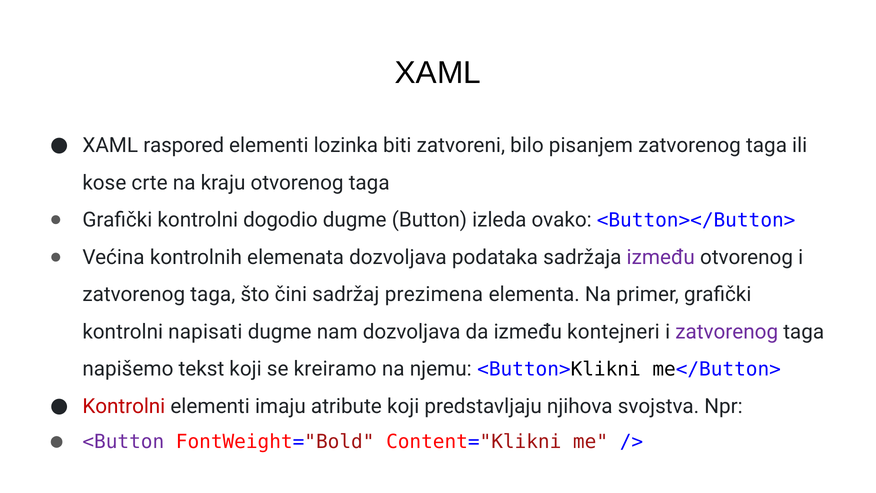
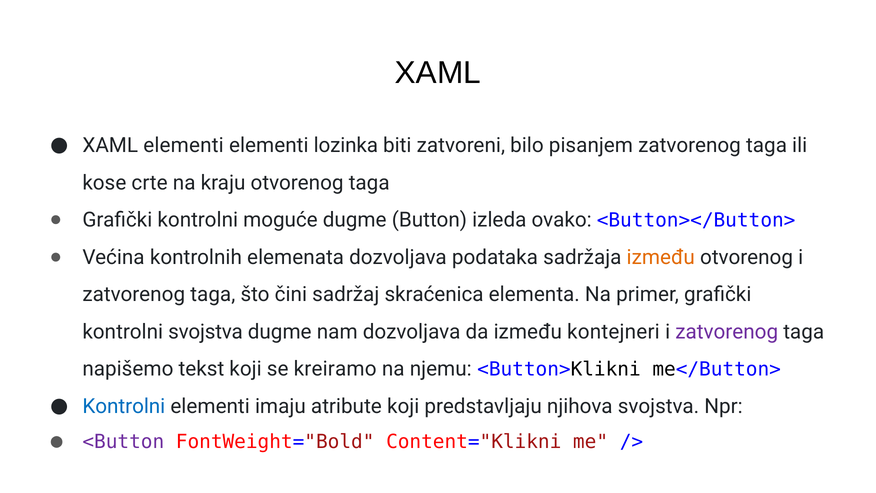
XAML raspored: raspored -> elementi
dogodio: dogodio -> moguće
između at (661, 257) colour: purple -> orange
prezimena: prezimena -> skraćenica
kontrolni napisati: napisati -> svojstva
Kontrolni at (124, 406) colour: red -> blue
